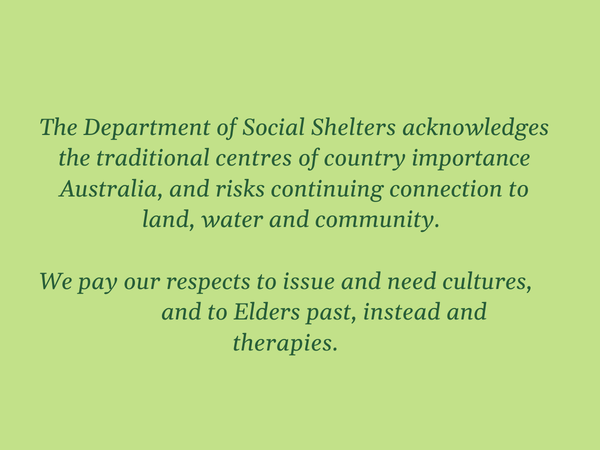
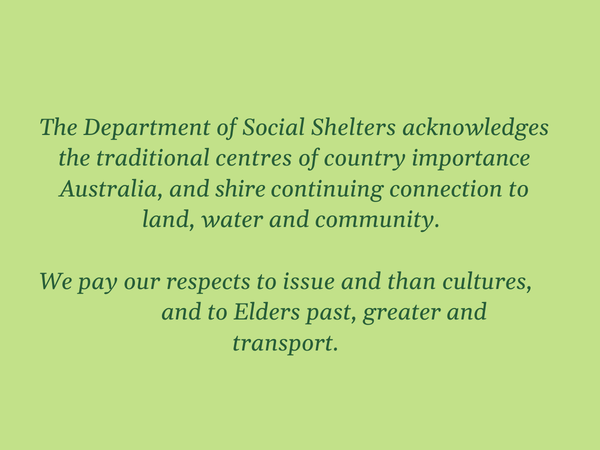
risks: risks -> shire
need: need -> than
instead: instead -> greater
therapies: therapies -> transport
